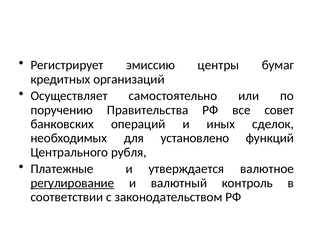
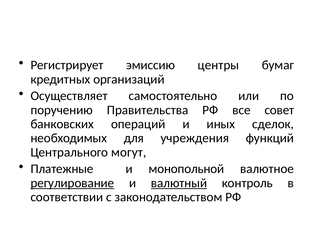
установлено: установлено -> учреждения
рубля: рубля -> могут
утверждается: утверждается -> монопольной
валютный underline: none -> present
